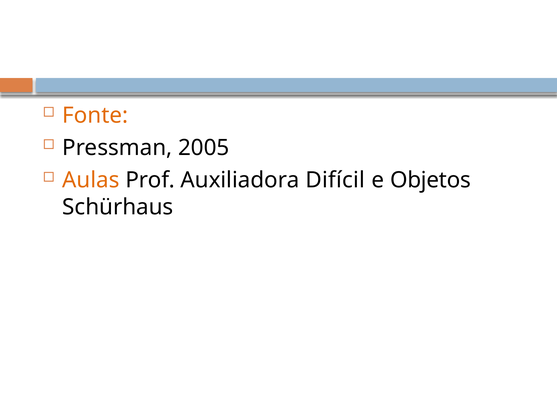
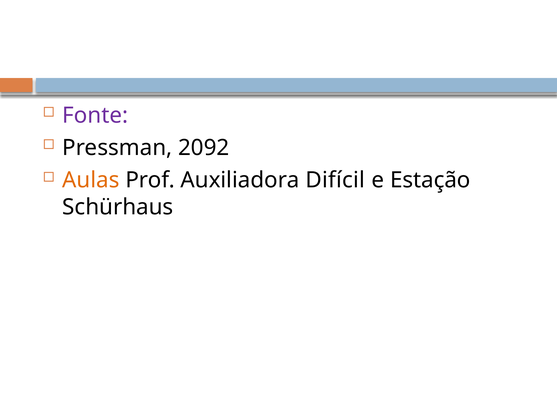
Fonte colour: orange -> purple
2005: 2005 -> 2092
Objetos: Objetos -> Estação
